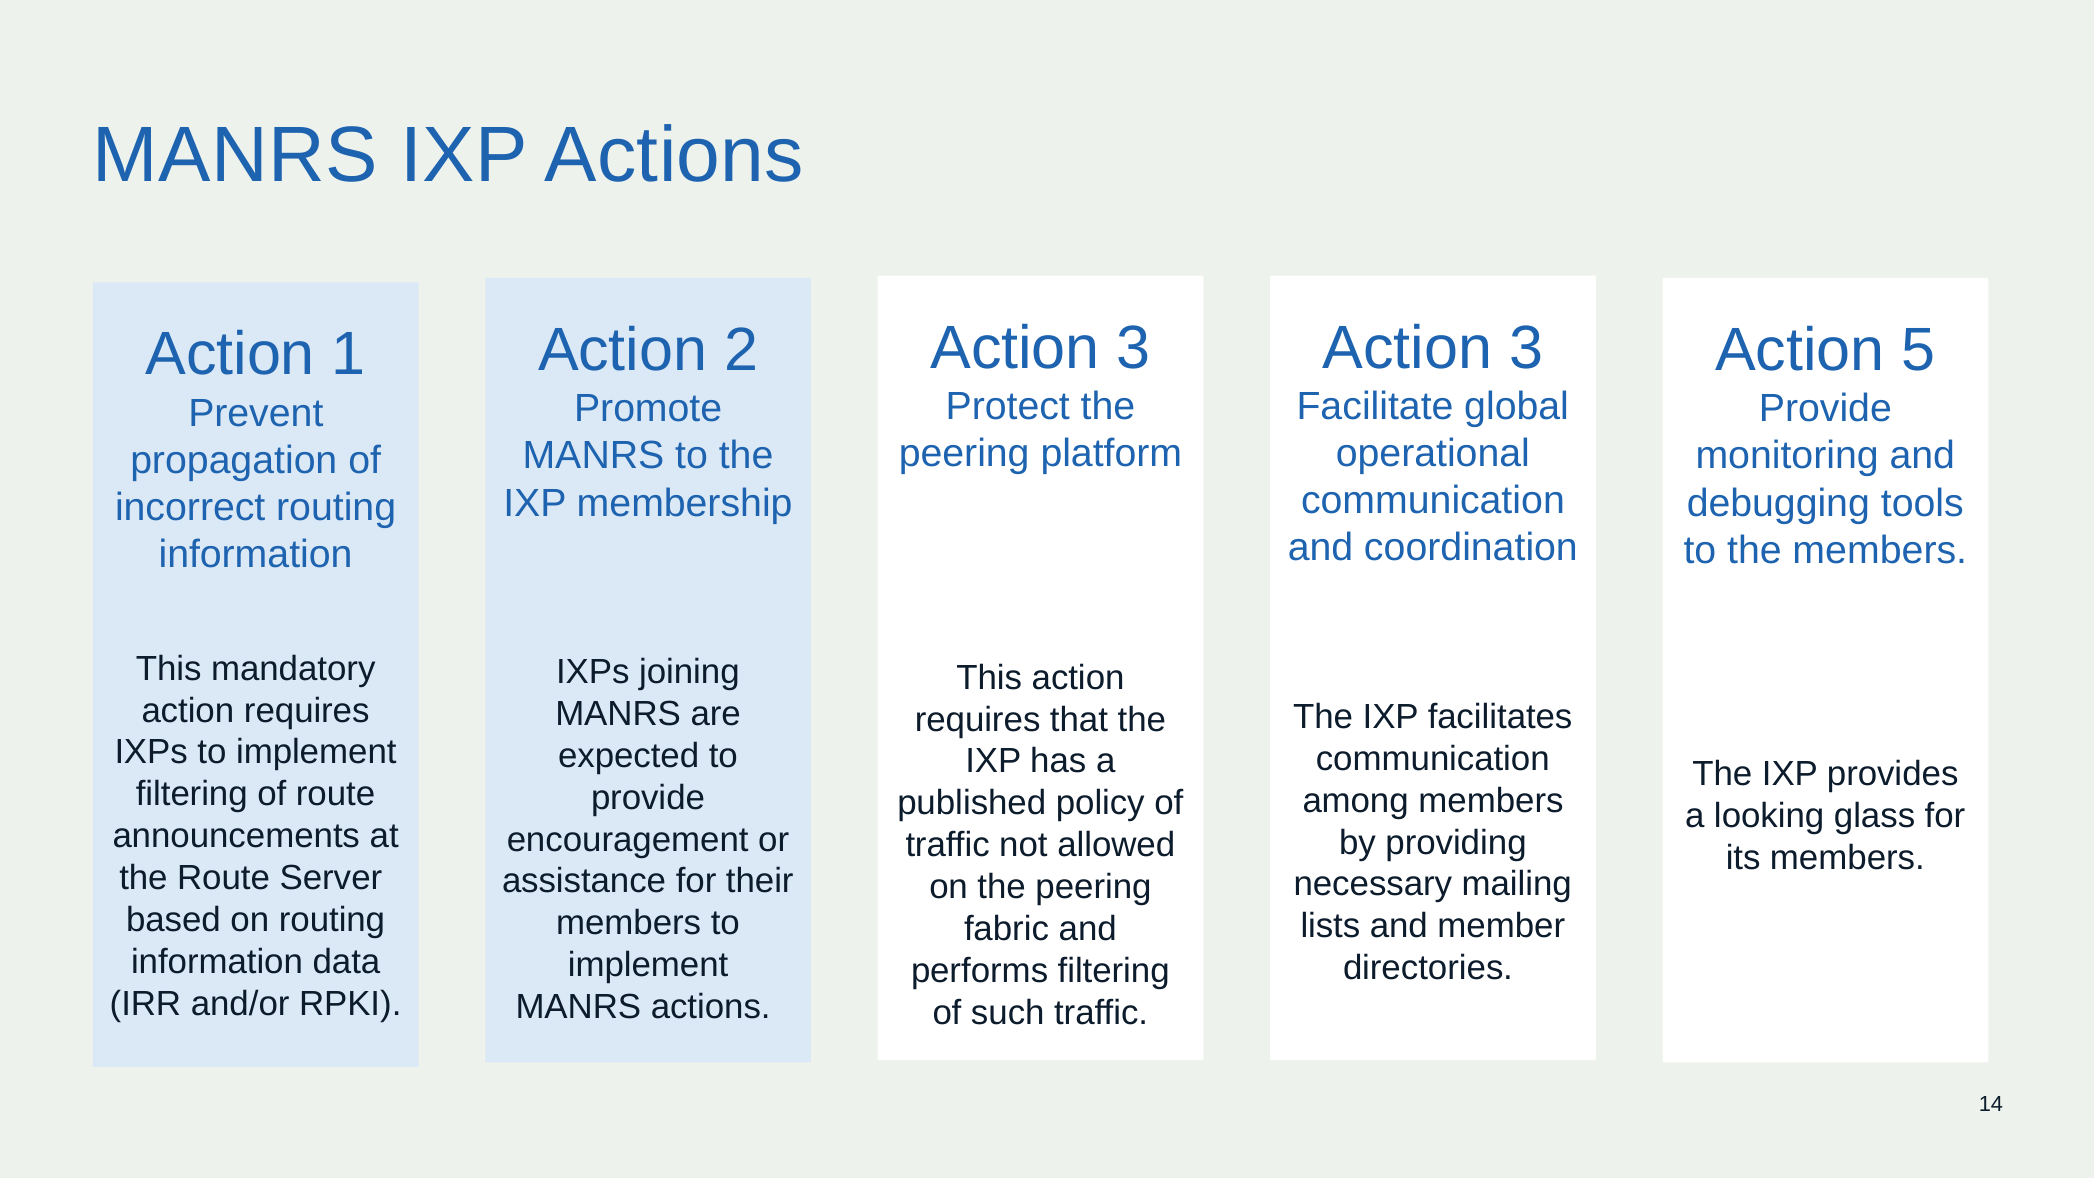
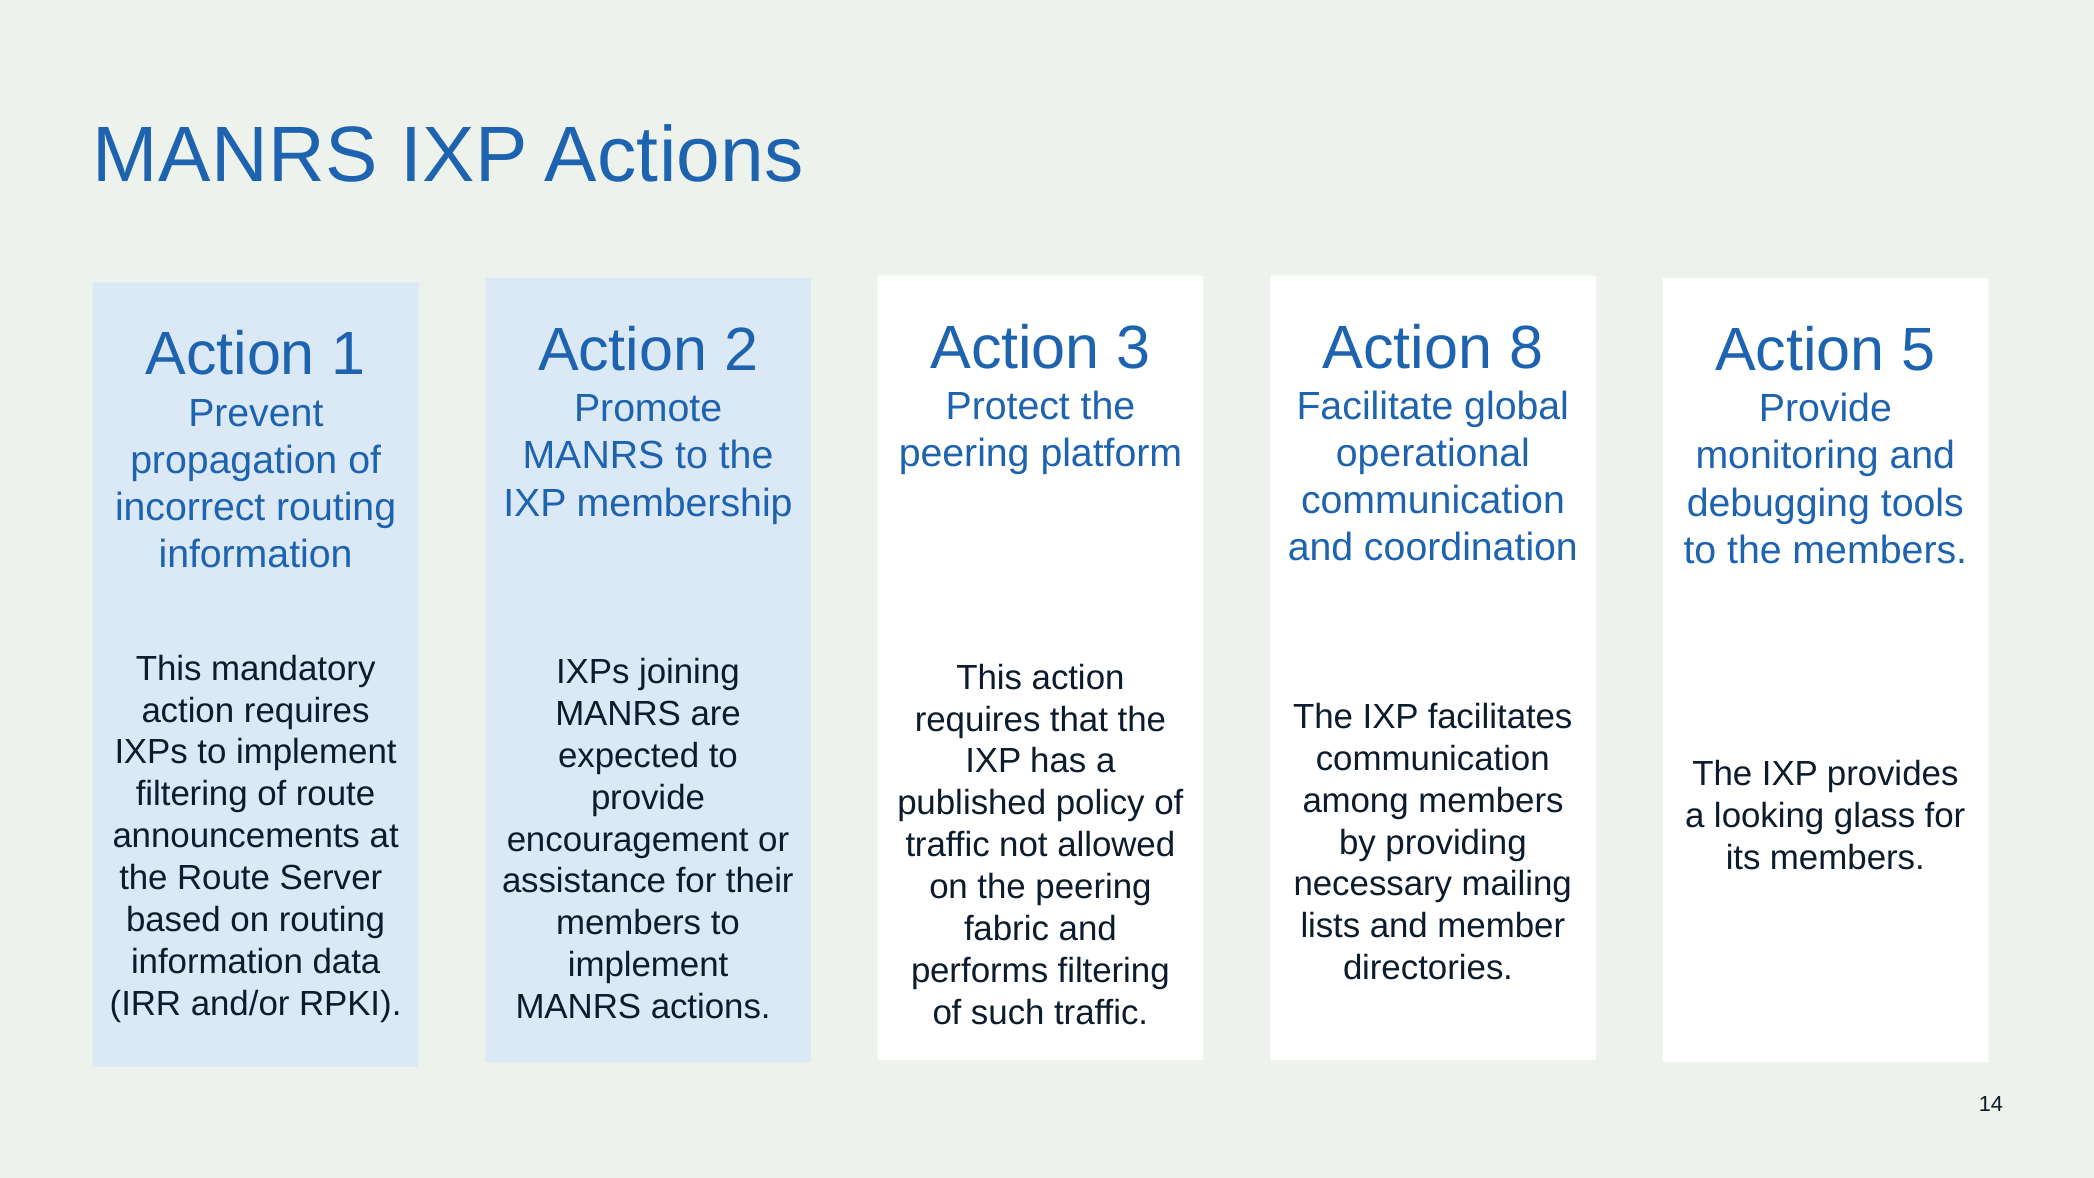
3 at (1526, 348): 3 -> 8
